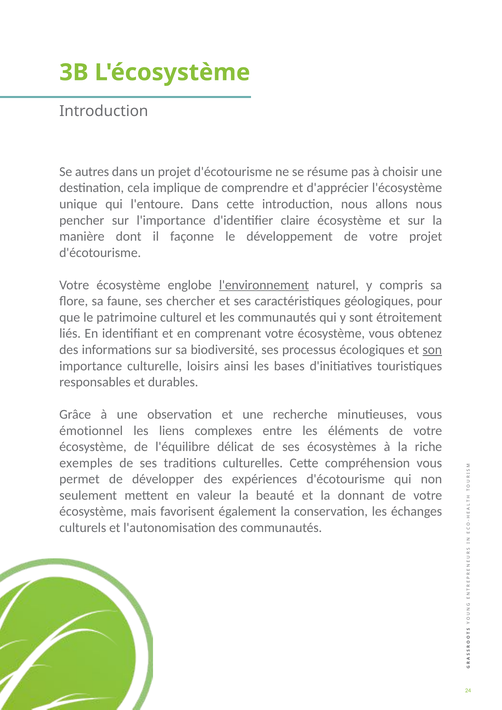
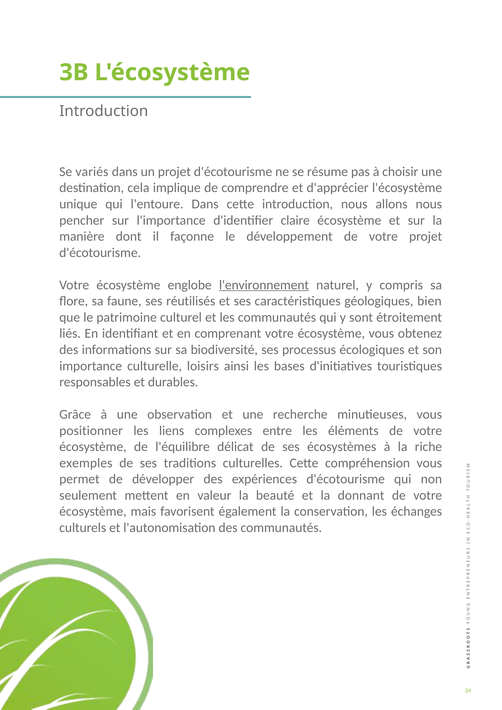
autres: autres -> variés
chercher: chercher -> réutilisés
pour: pour -> bien
son underline: present -> none
émotionnel: émotionnel -> positionner
